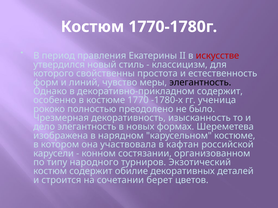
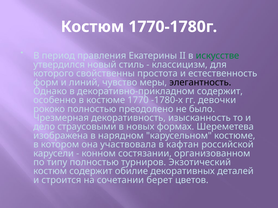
искусстве colour: red -> green
ученица: ученица -> девочки
дело элегантность: элегантность -> страусовыми
типу народного: народного -> полностью
